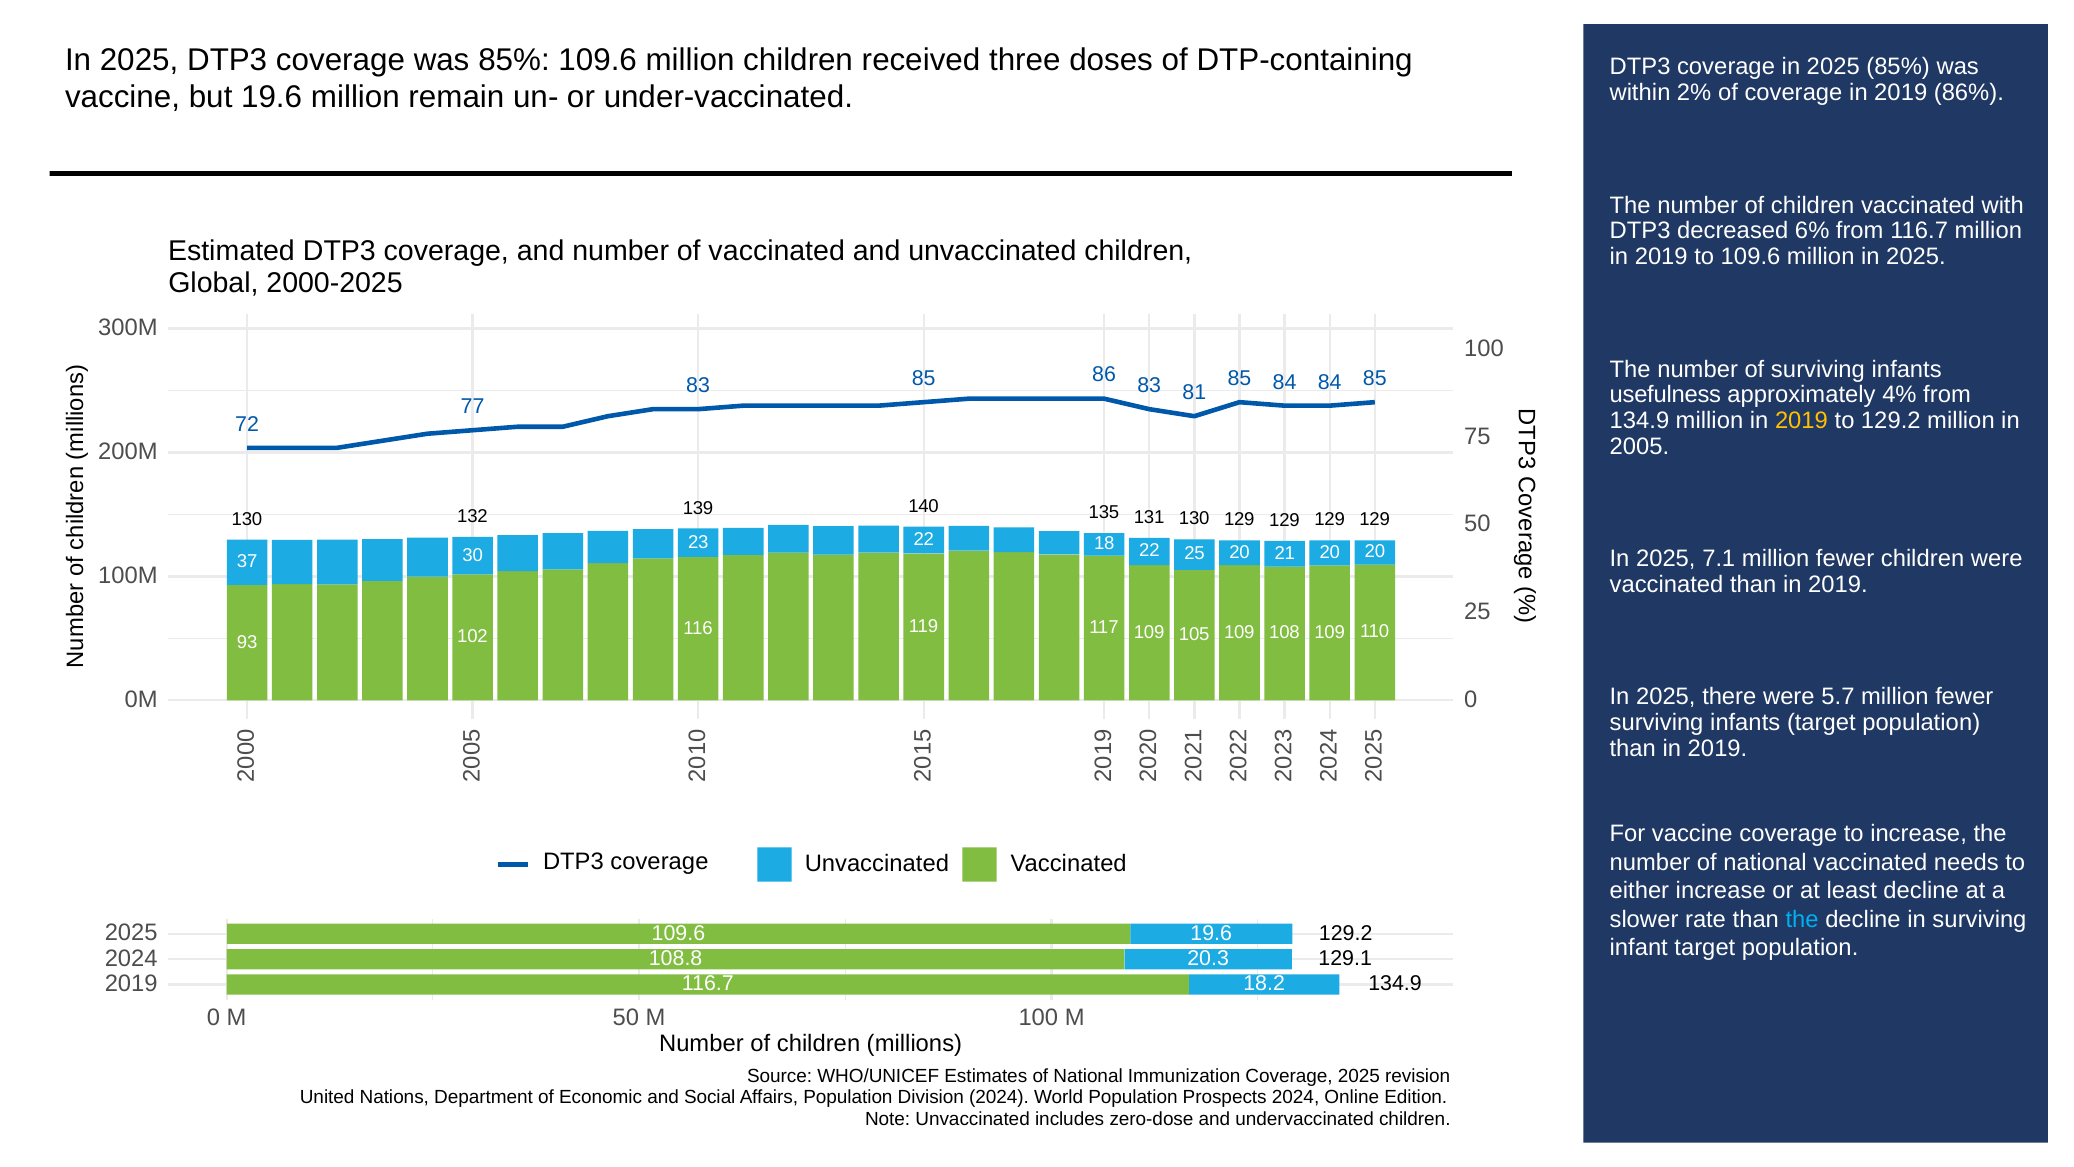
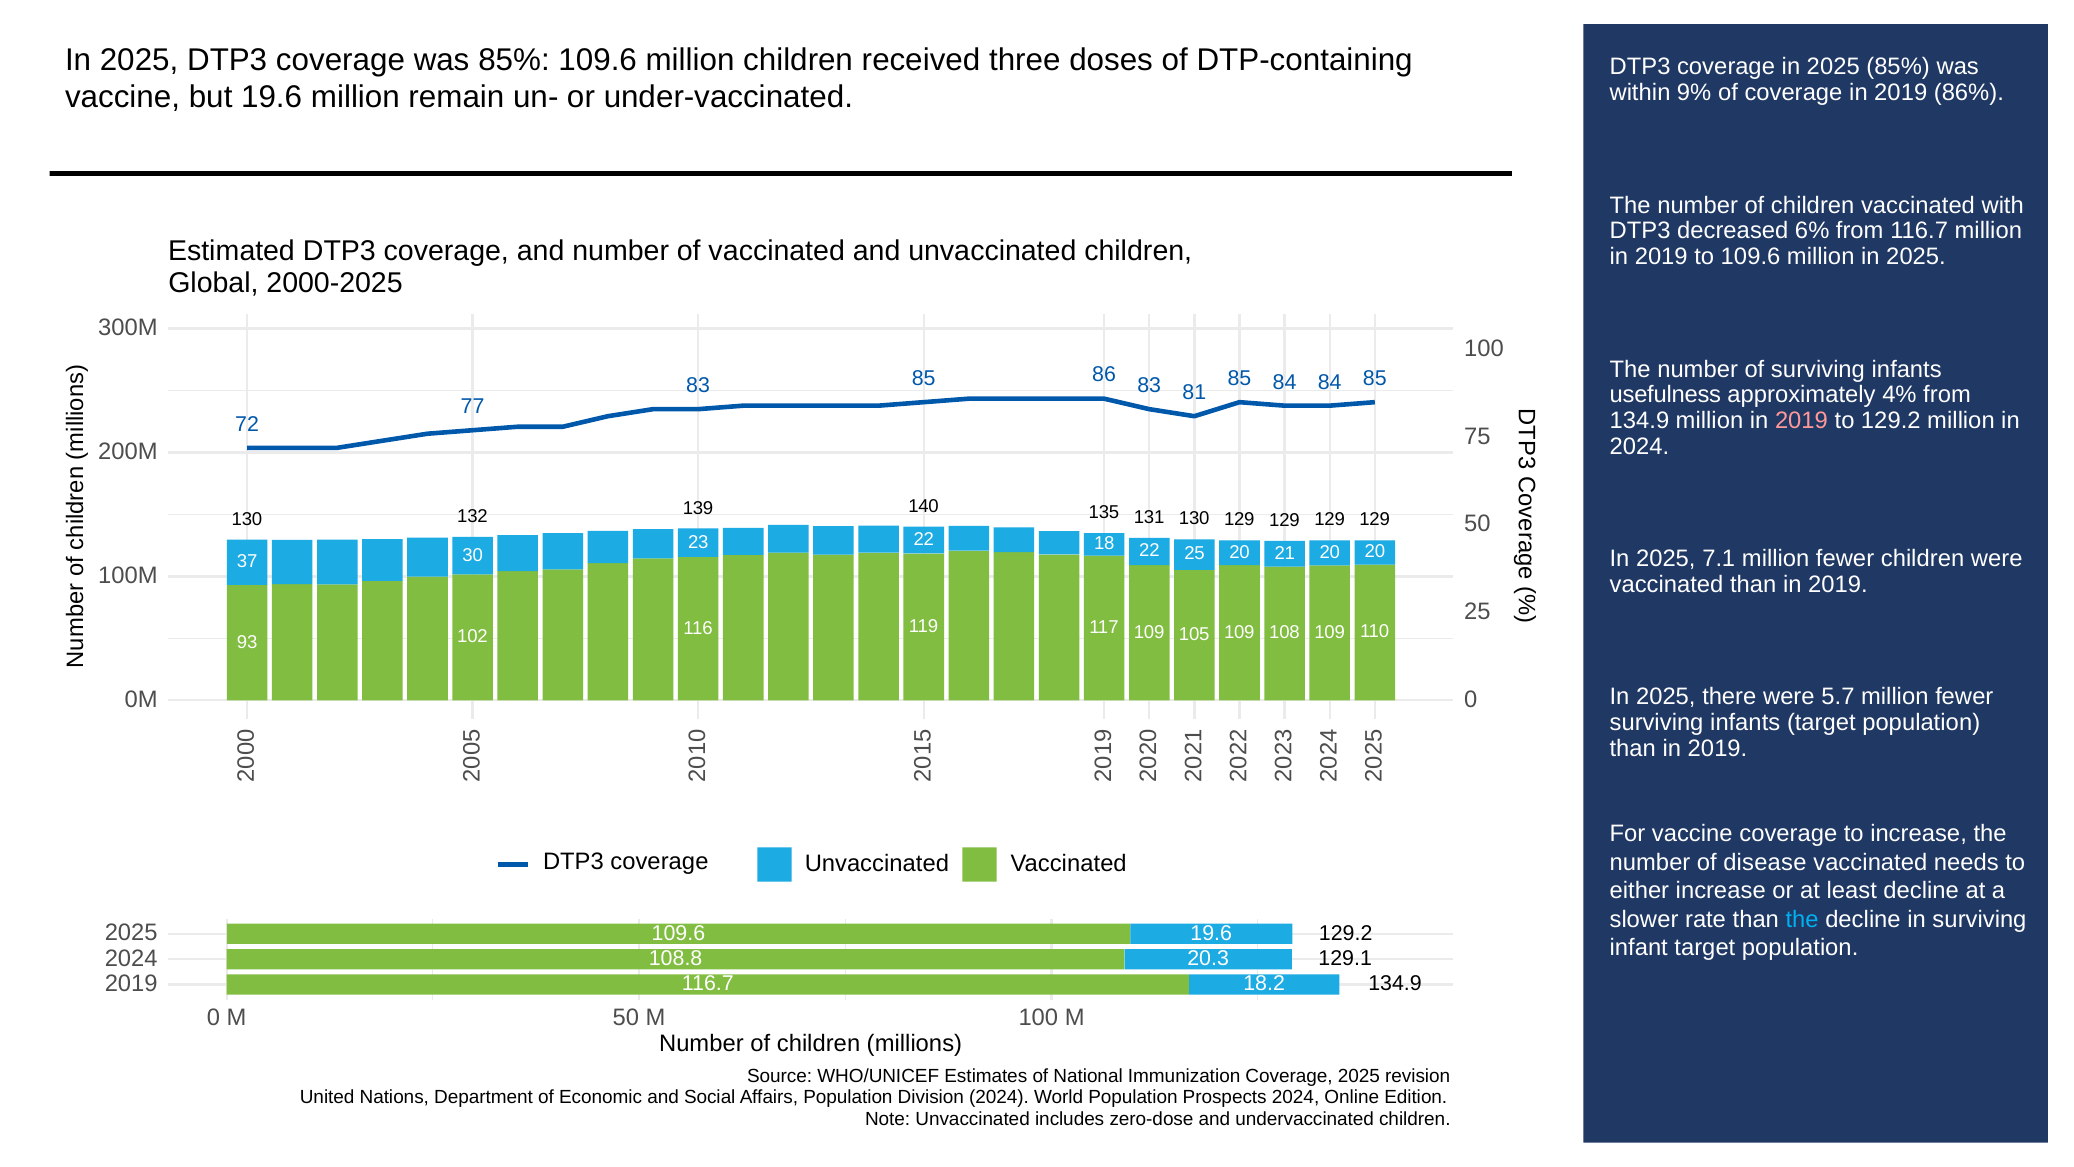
2%: 2% -> 9%
2019 at (1801, 420) colour: yellow -> pink
2005 at (1639, 446): 2005 -> 2024
number of national: national -> disease
